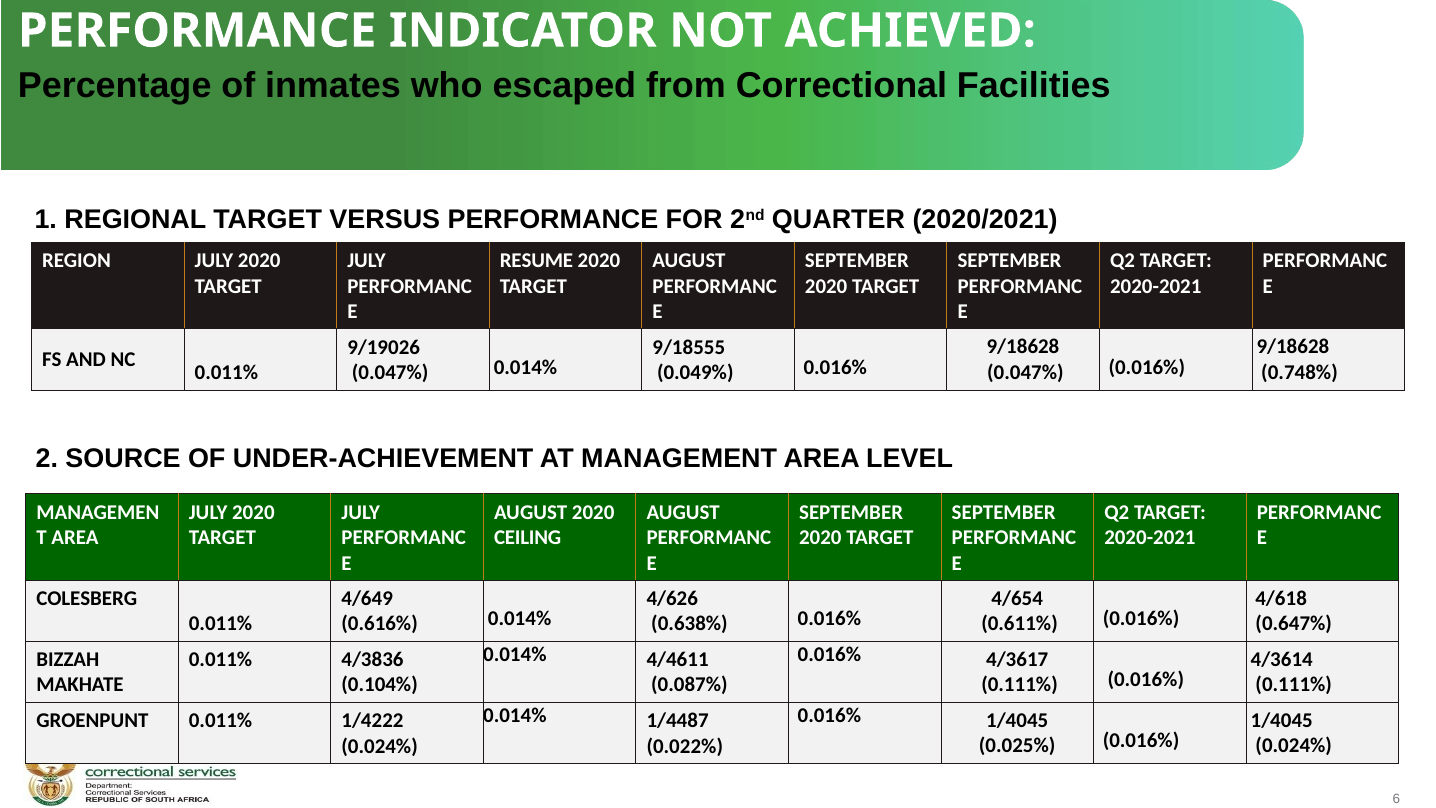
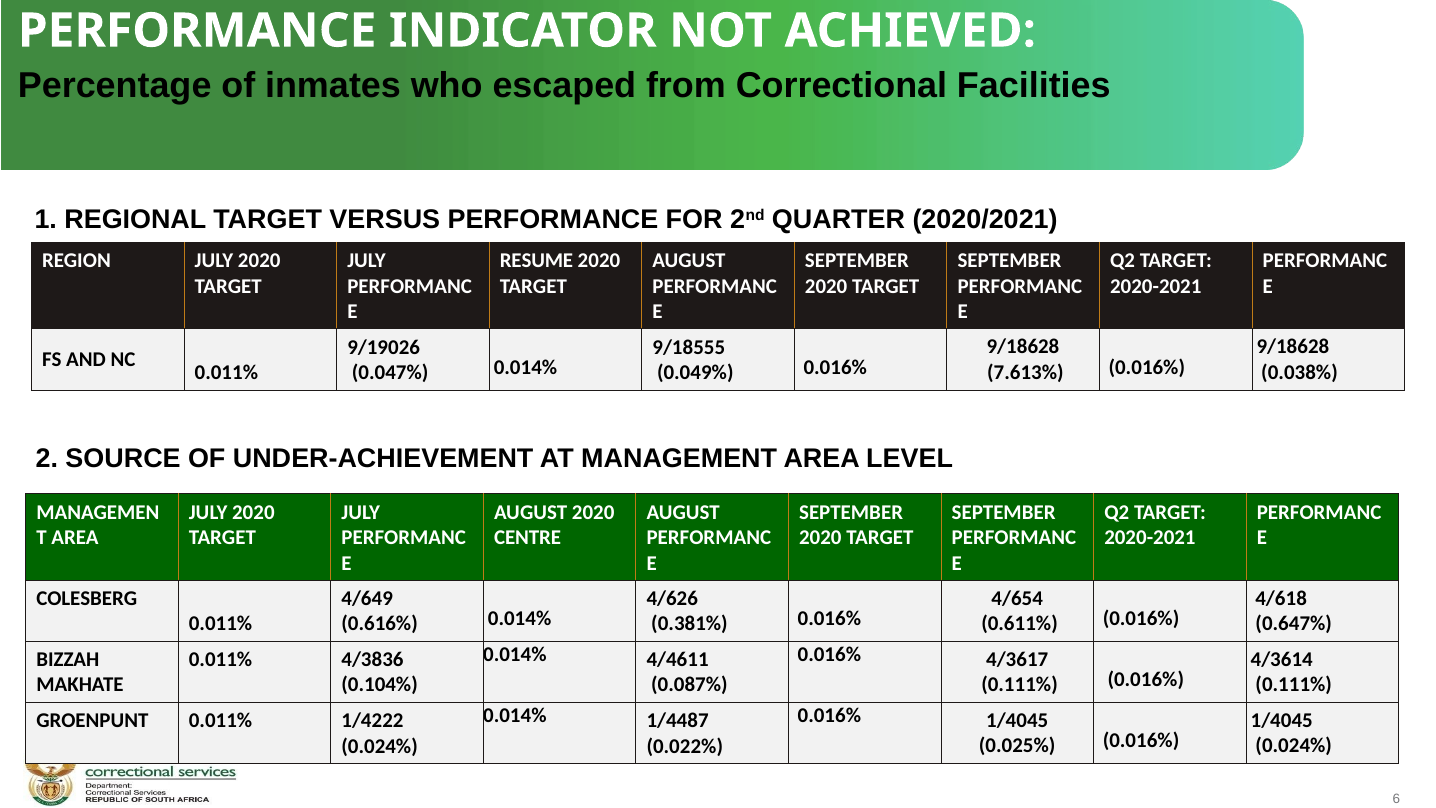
0.047% at (1025, 372): 0.047% -> 7.613%
0.748%: 0.748% -> 0.038%
CEILING: CEILING -> CENTRE
0.638%: 0.638% -> 0.381%
